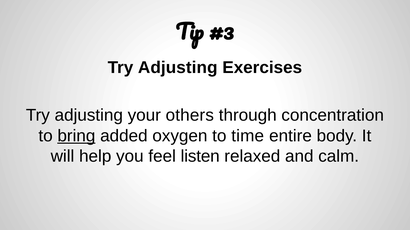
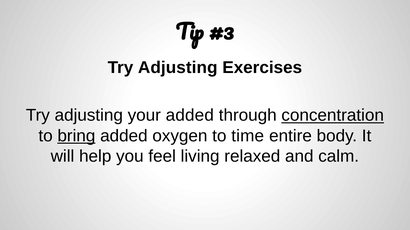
your others: others -> added
concentration underline: none -> present
listen: listen -> living
